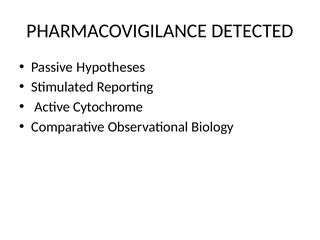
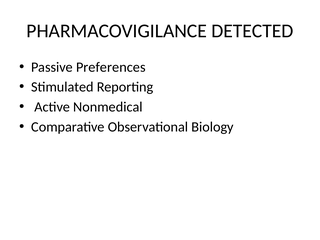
Hypotheses: Hypotheses -> Preferences
Cytochrome: Cytochrome -> Nonmedical
